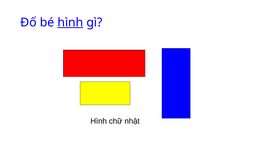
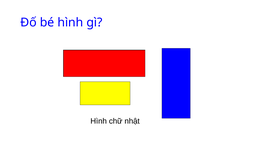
hình at (70, 22) underline: present -> none
